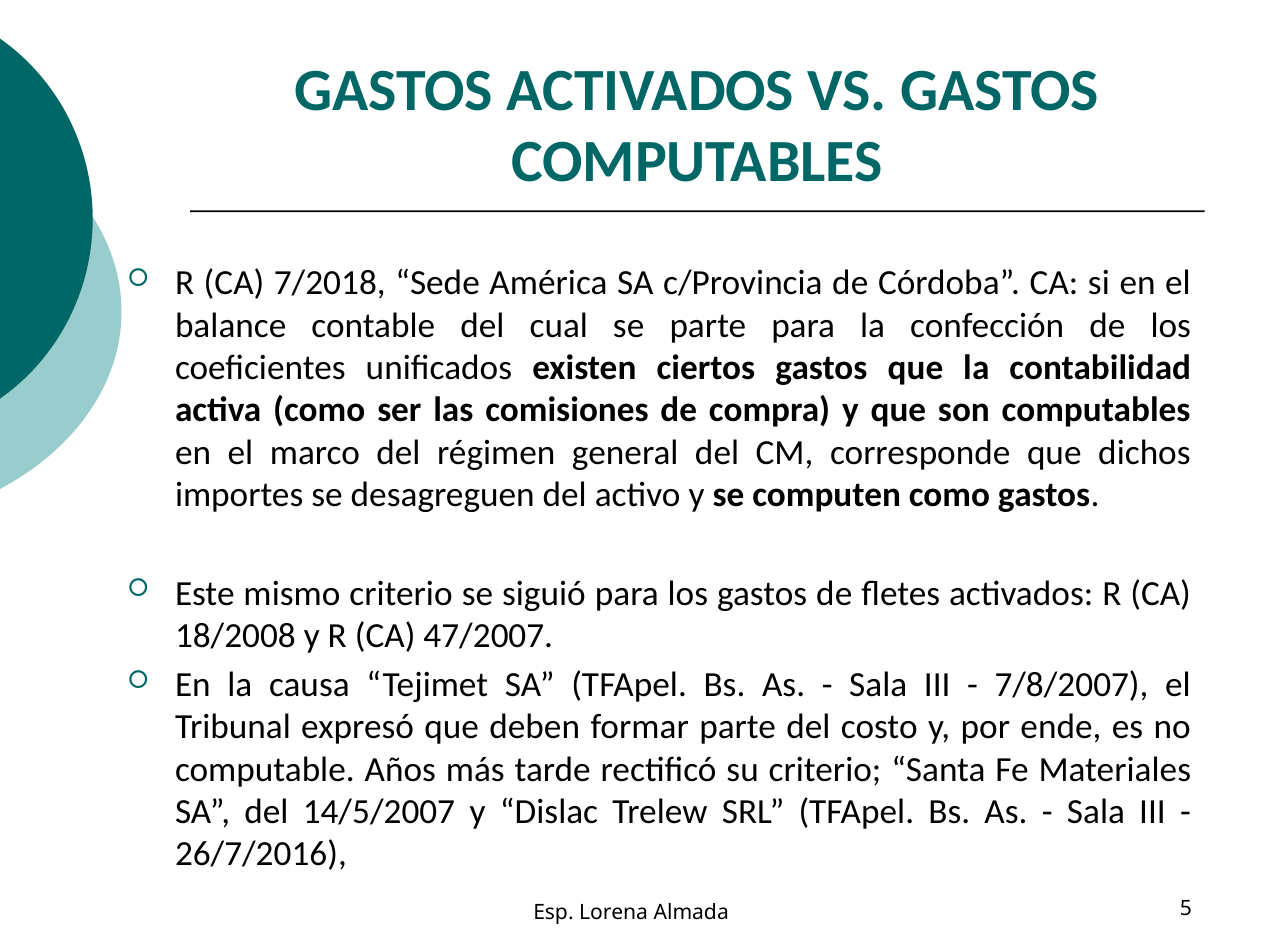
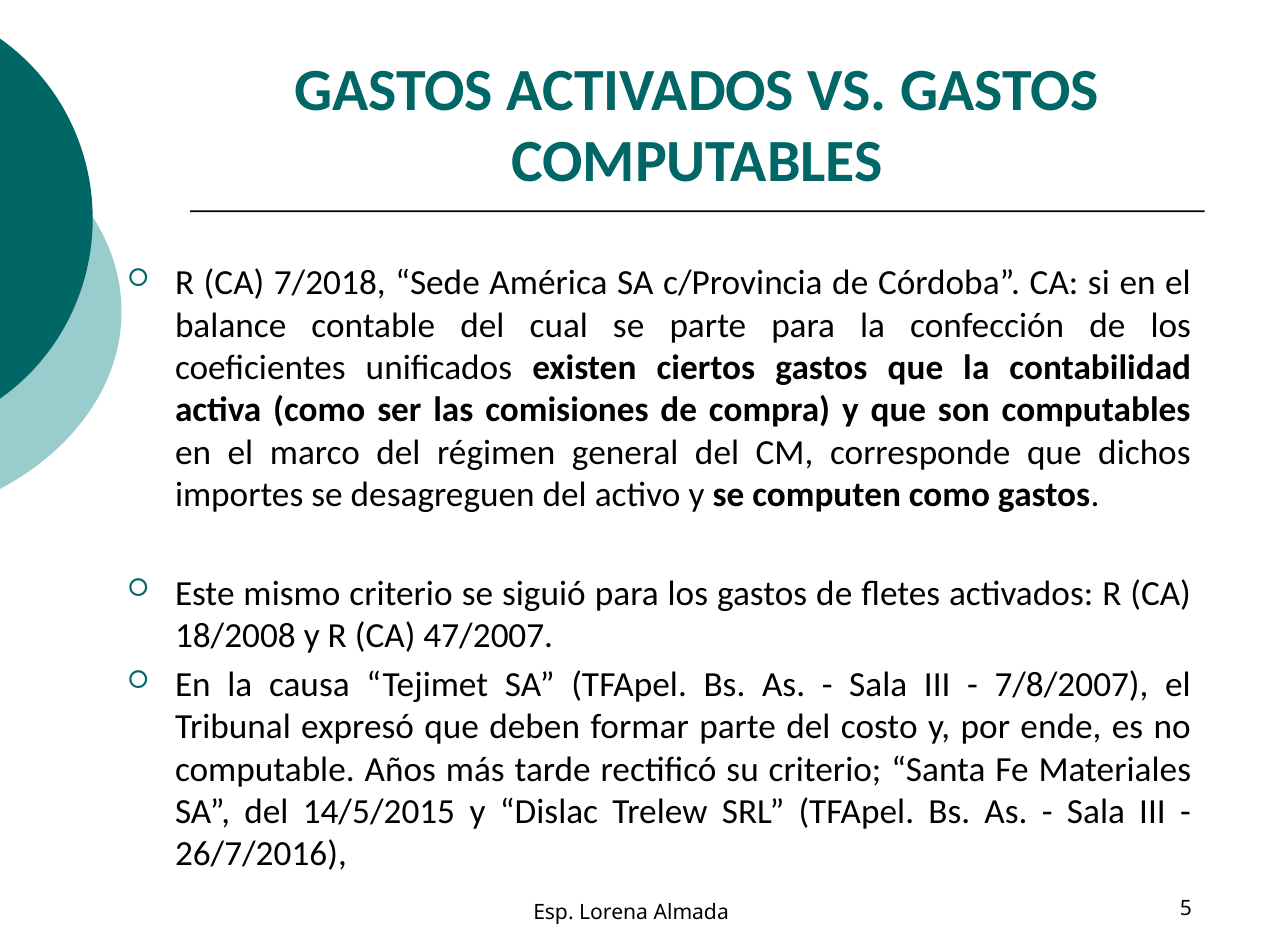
14/5/2007: 14/5/2007 -> 14/5/2015
